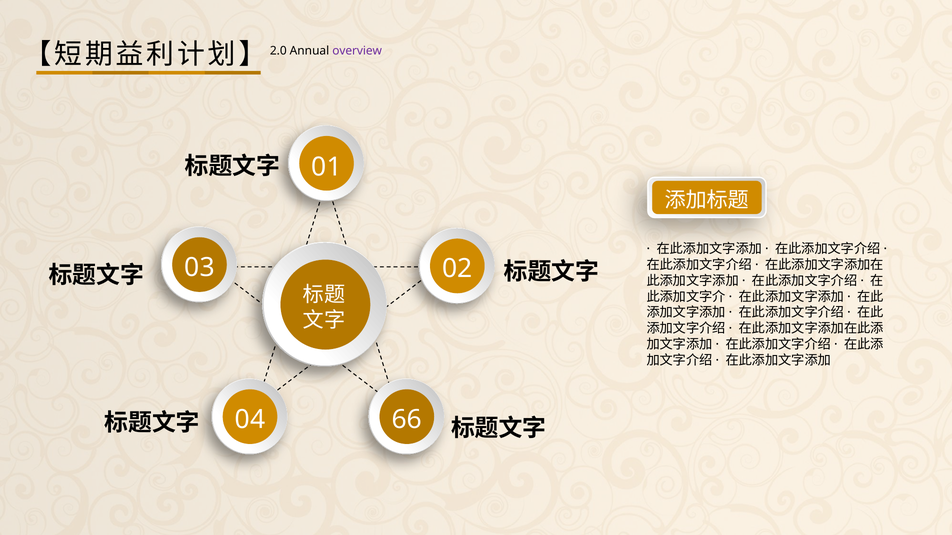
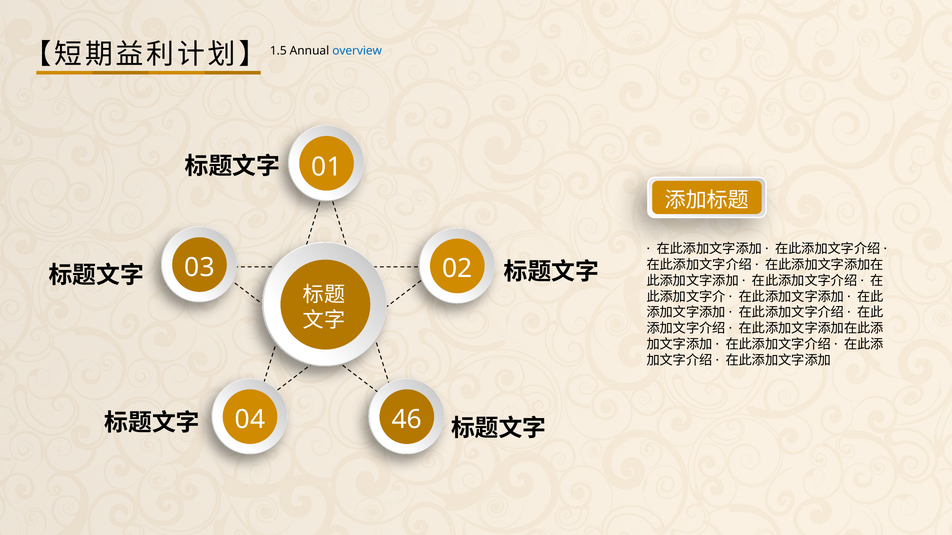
2.0: 2.0 -> 1.5
overview colour: purple -> blue
66: 66 -> 46
